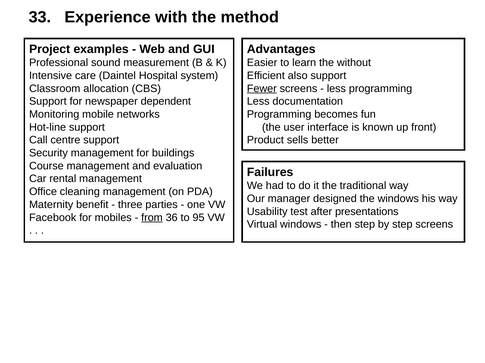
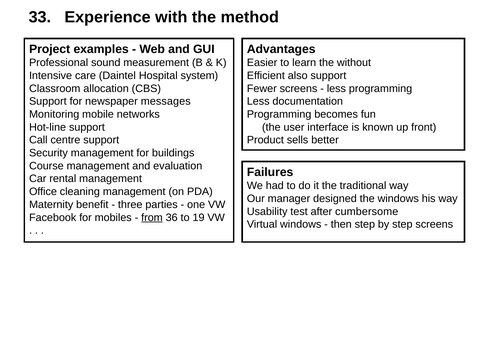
Fewer underline: present -> none
dependent: dependent -> messages
presentations: presentations -> cumbersome
95: 95 -> 19
